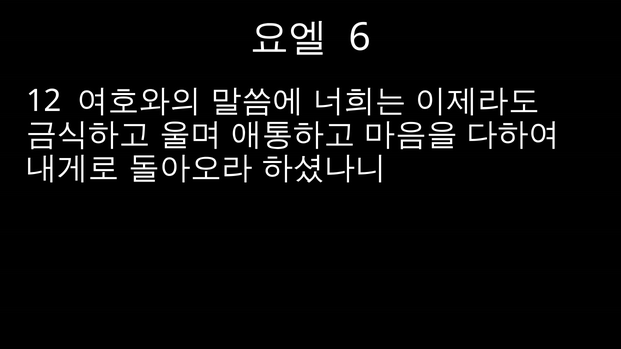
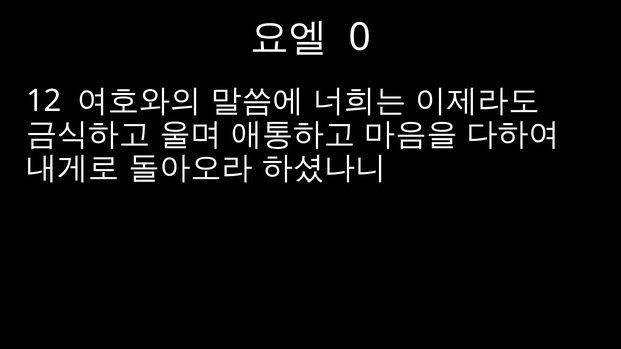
6: 6 -> 0
